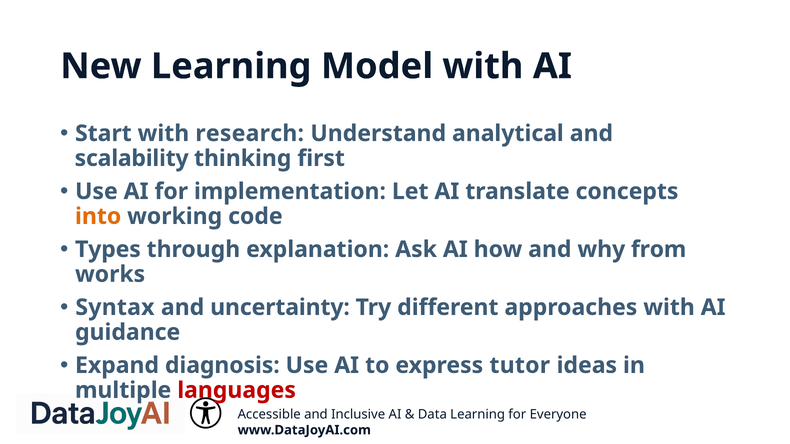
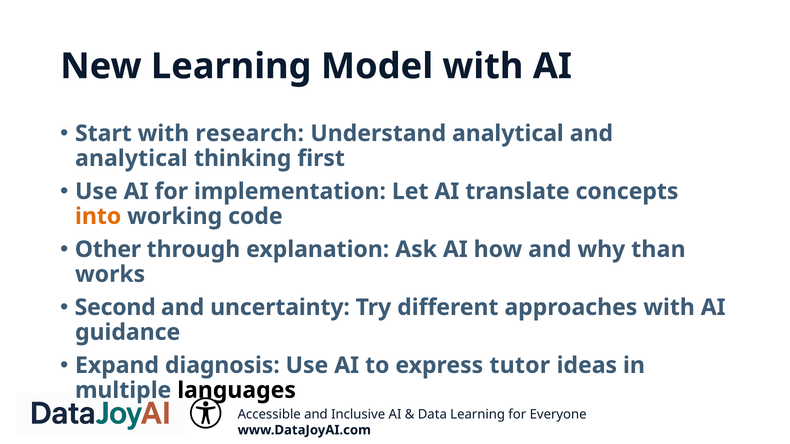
scalability at (132, 158): scalability -> analytical
Types: Types -> Other
from: from -> than
Syntax: Syntax -> Second
languages colour: red -> black
